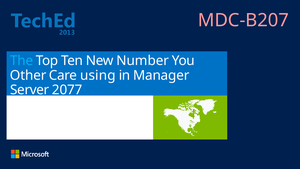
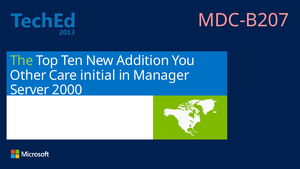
The colour: light blue -> light green
Number: Number -> Addition
using: using -> initial
2077: 2077 -> 2000
